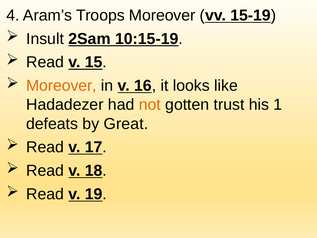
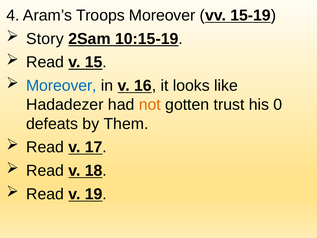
Insult: Insult -> Story
Moreover at (61, 86) colour: orange -> blue
1: 1 -> 0
Great: Great -> Them
